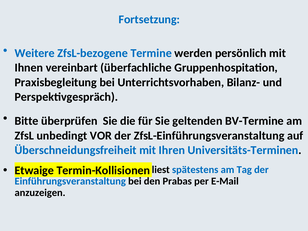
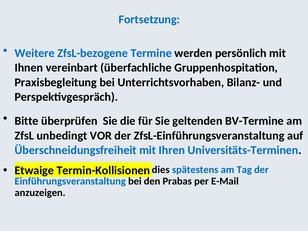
liest: liest -> dies
